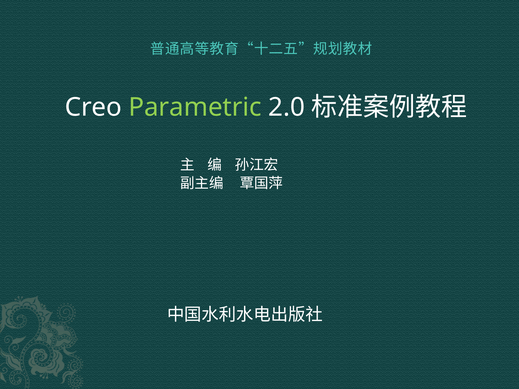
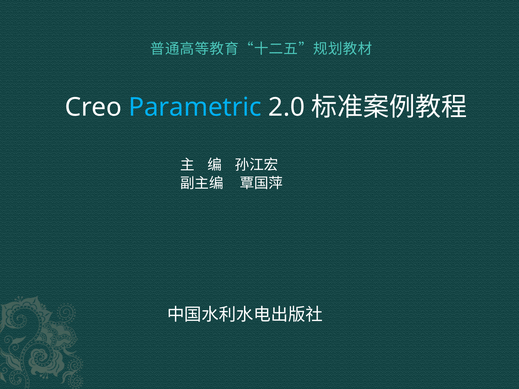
Parametric colour: light green -> light blue
